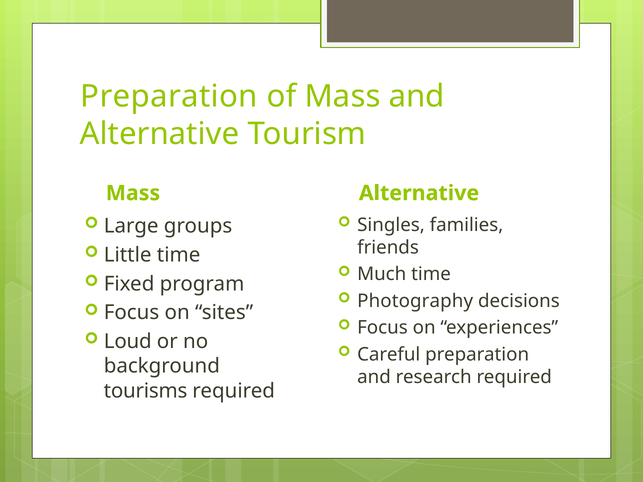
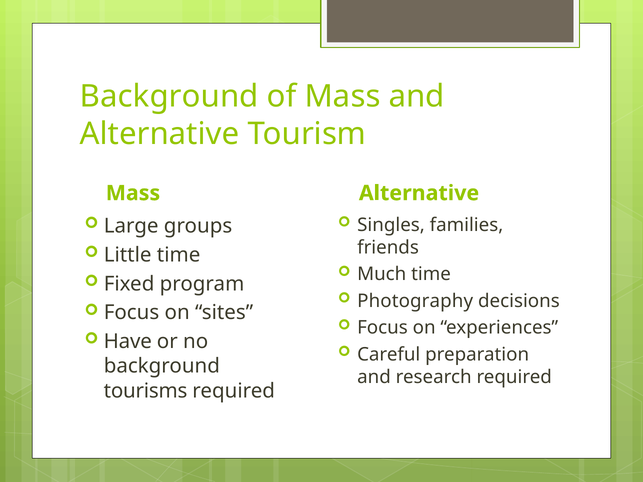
Preparation at (169, 96): Preparation -> Background
Loud: Loud -> Have
